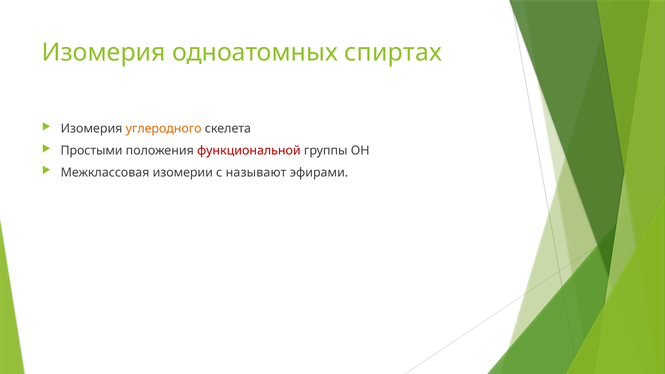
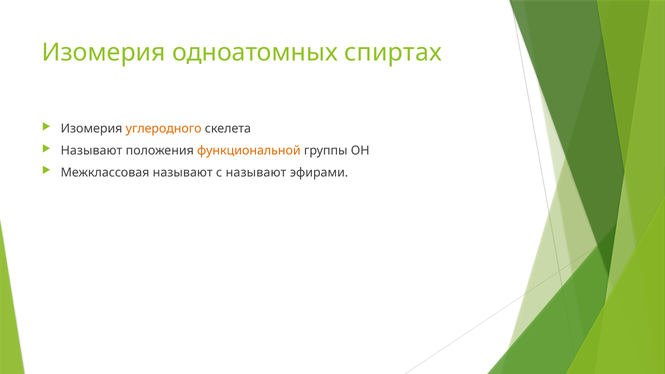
Простыми at (92, 151): Простыми -> Называют
функциональной colour: red -> orange
Межклассовая изомерии: изомерии -> называют
